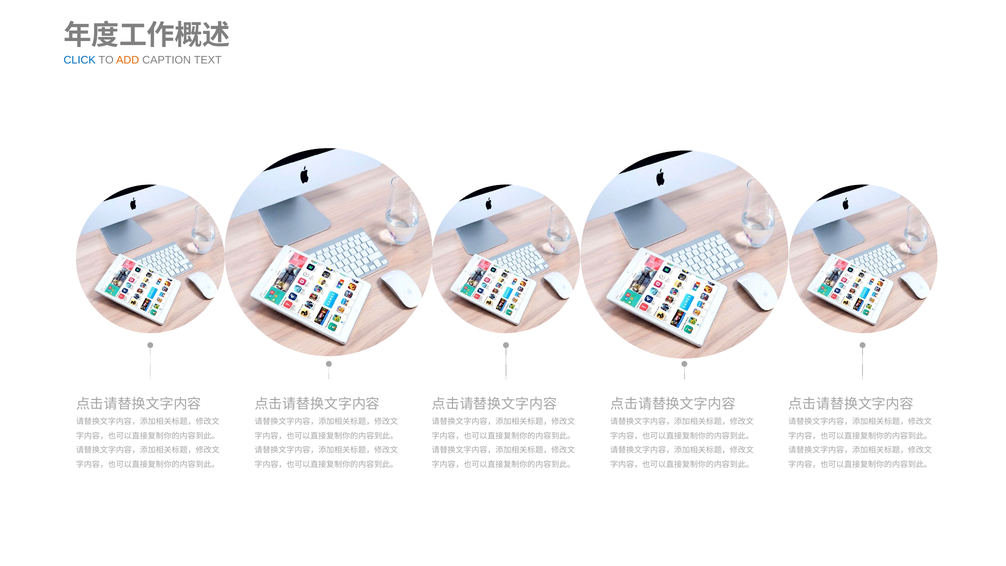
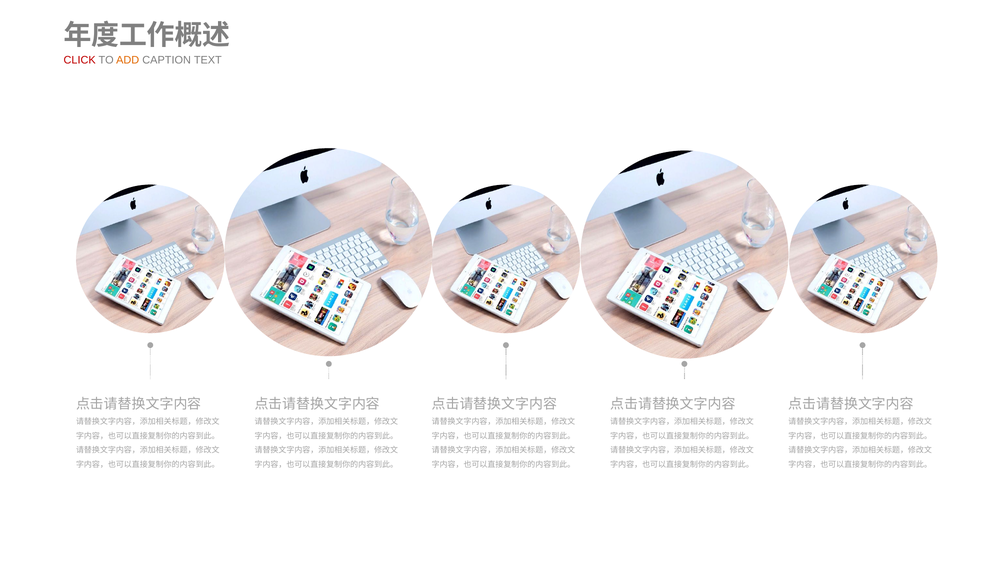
CLICK colour: blue -> red
